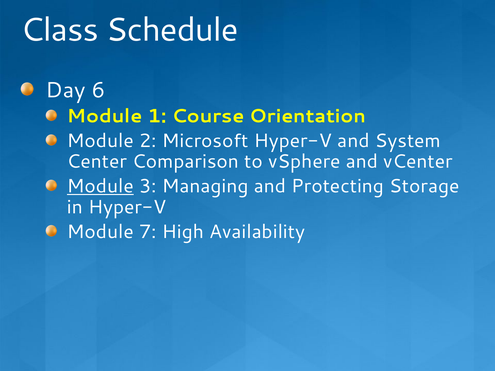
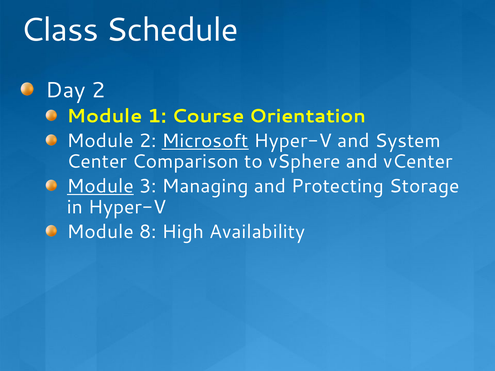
Day 6: 6 -> 2
Microsoft underline: none -> present
7: 7 -> 8
